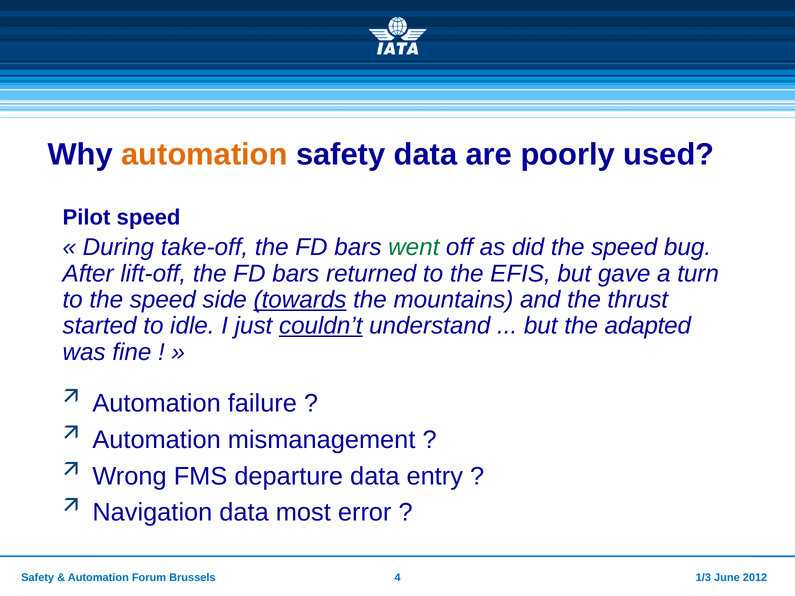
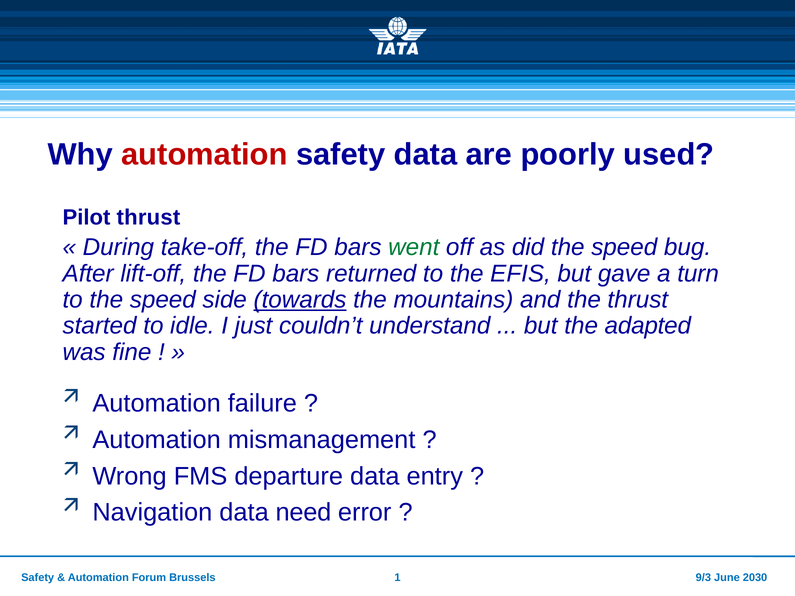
automation at (204, 154) colour: orange -> red
Pilot speed: speed -> thrust
couldn’t underline: present -> none
most: most -> need
4: 4 -> 1
1/3: 1/3 -> 9/3
2012: 2012 -> 2030
